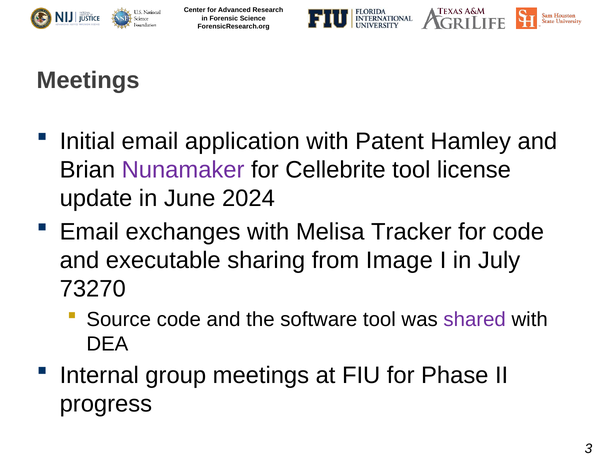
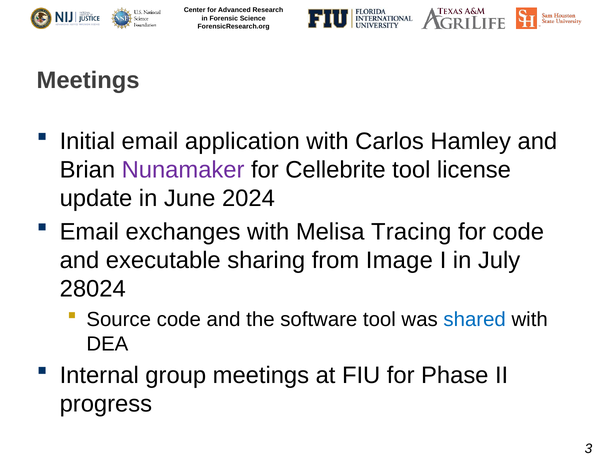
Patent: Patent -> Carlos
Tracker: Tracker -> Tracing
73270: 73270 -> 28024
shared colour: purple -> blue
